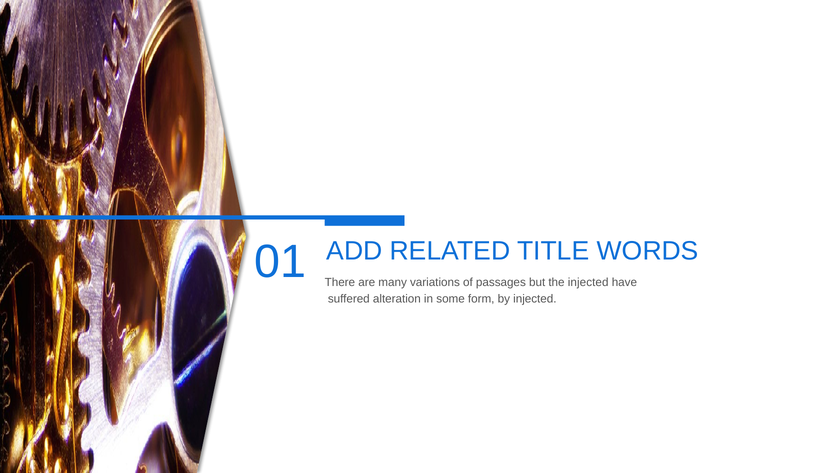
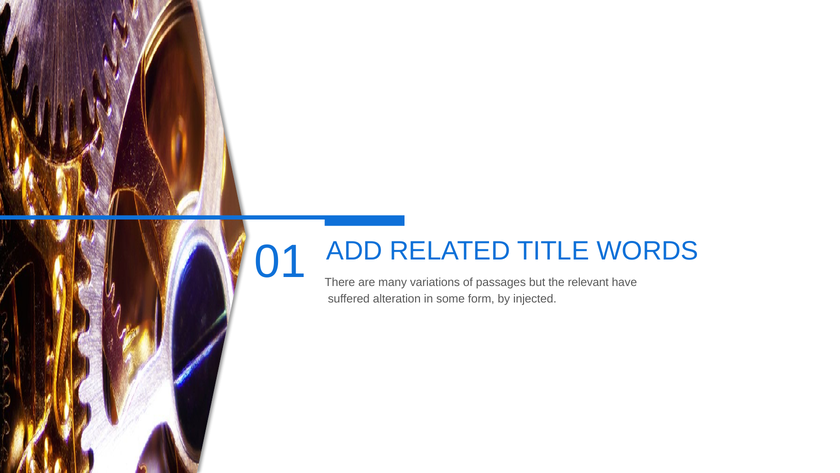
the injected: injected -> relevant
